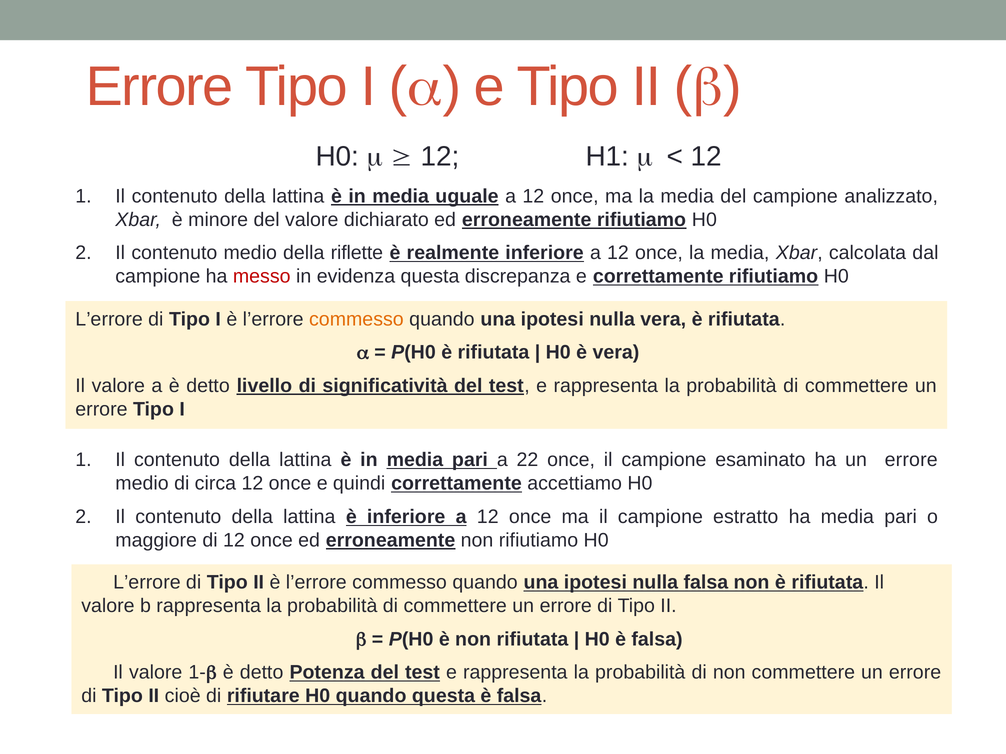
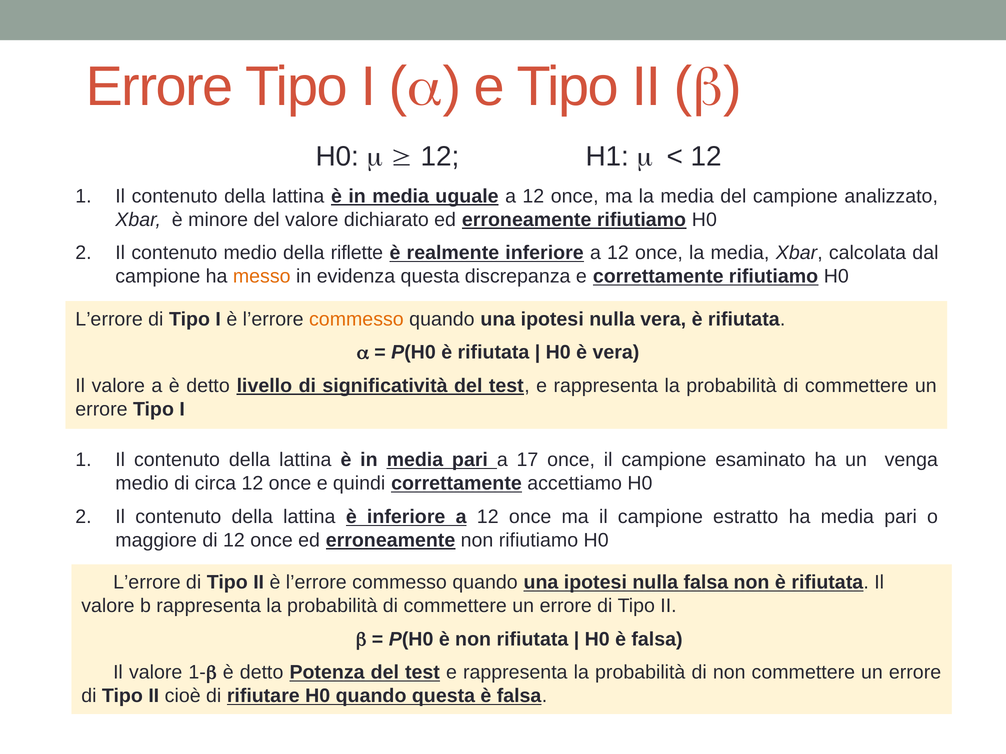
messo colour: red -> orange
22: 22 -> 17
ha un errore: errore -> venga
